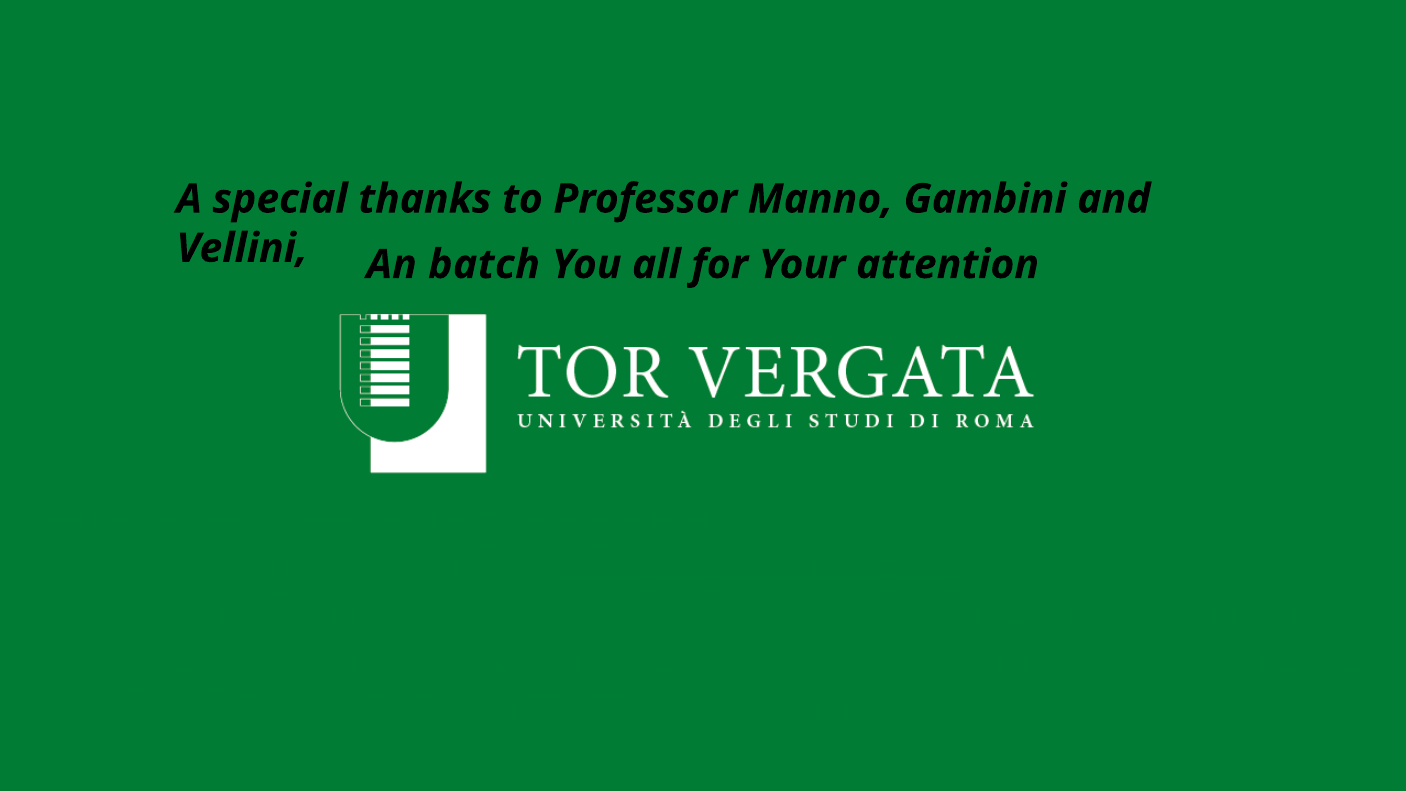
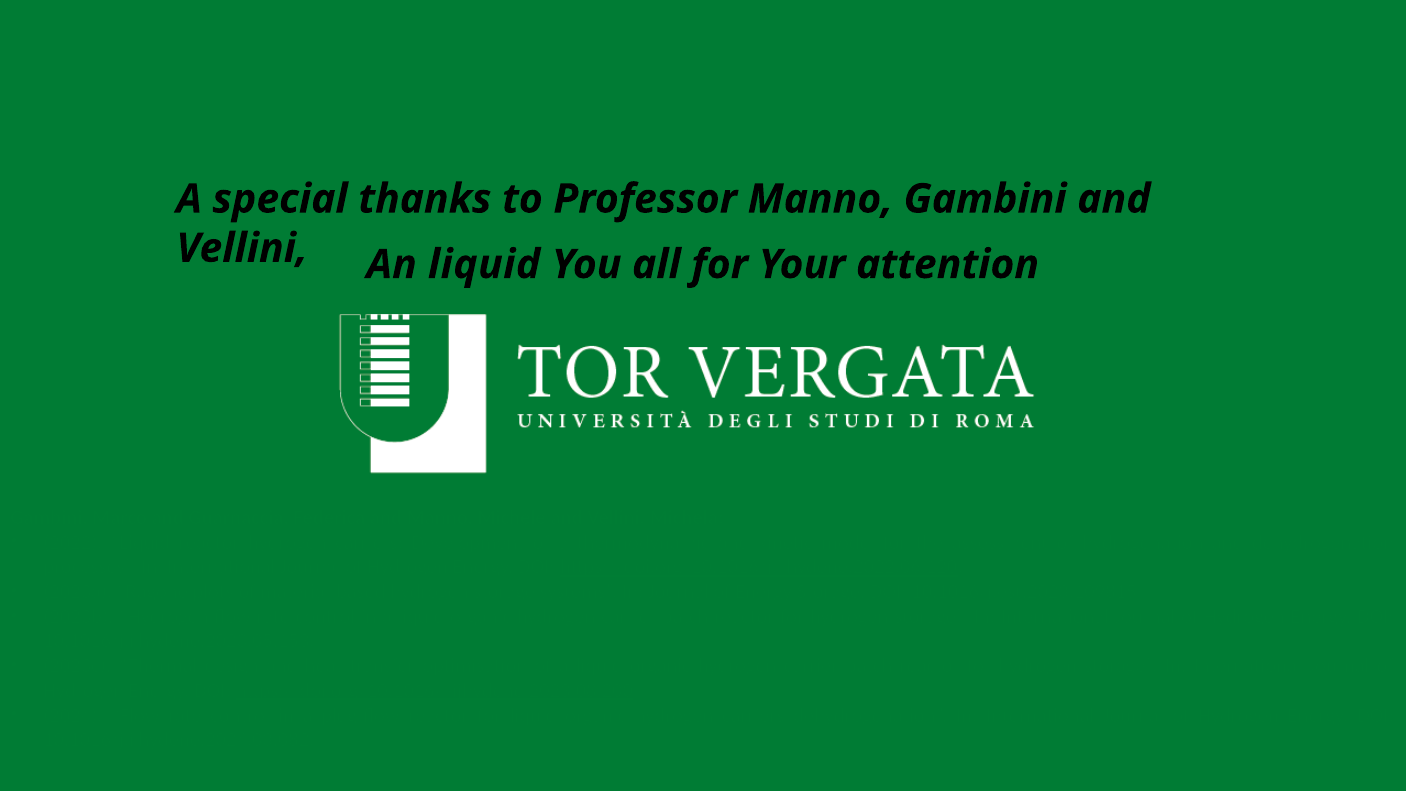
An batch: batch -> liquid
